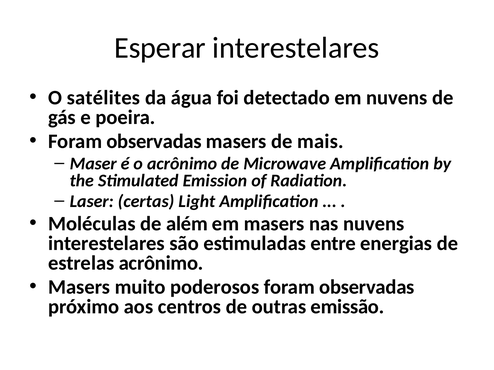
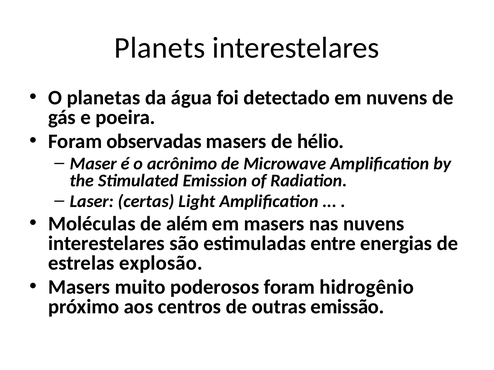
Esperar: Esperar -> Planets
satélites: satélites -> planetas
mais: mais -> hélio
estrelas acrônimo: acrônimo -> explosão
poderosos foram observadas: observadas -> hidrogênio
